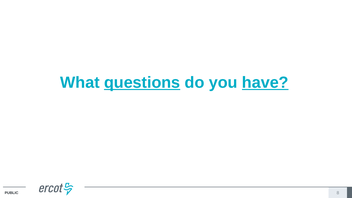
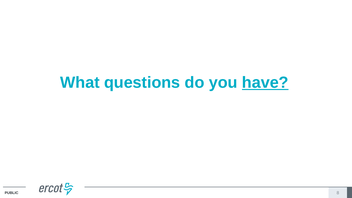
questions underline: present -> none
